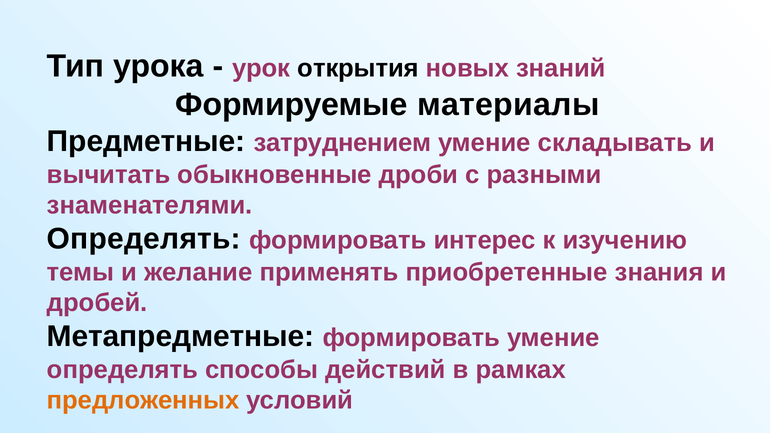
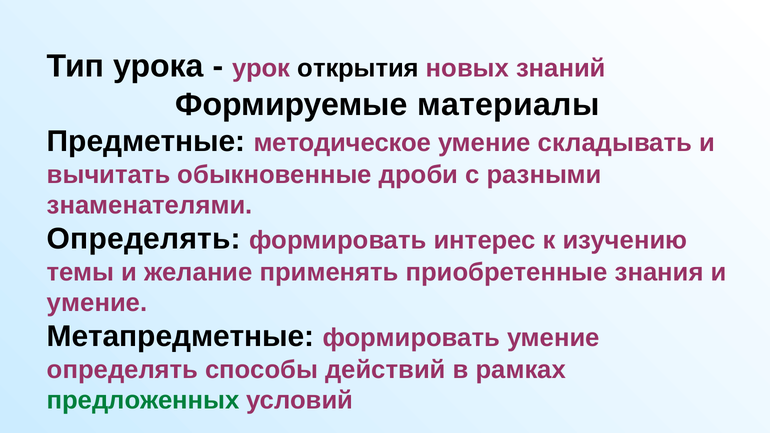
затруднением: затруднением -> методическое
дробей at (97, 303): дробей -> умение
предложенных colour: orange -> green
